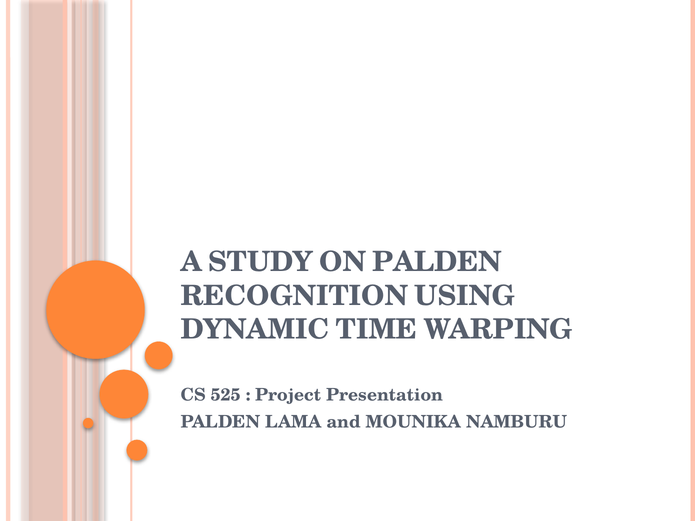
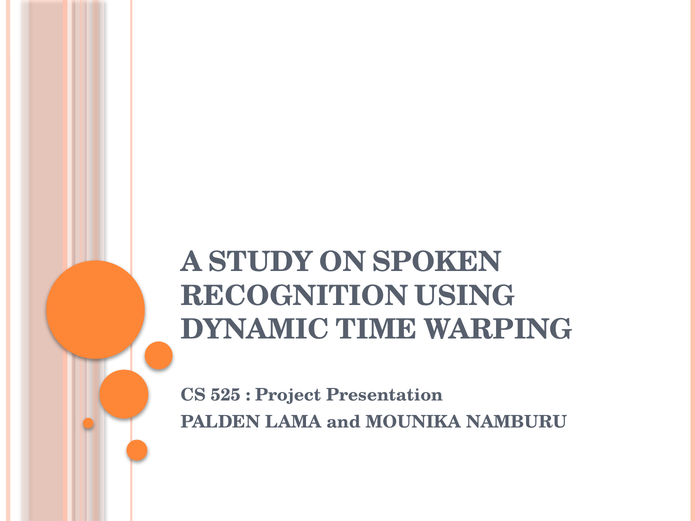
ON PALDEN: PALDEN -> SPOKEN
